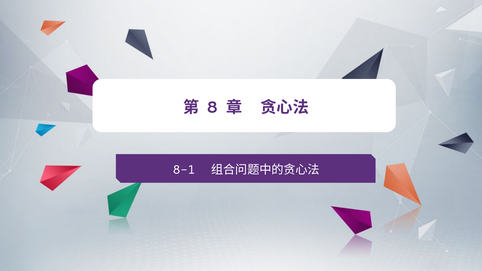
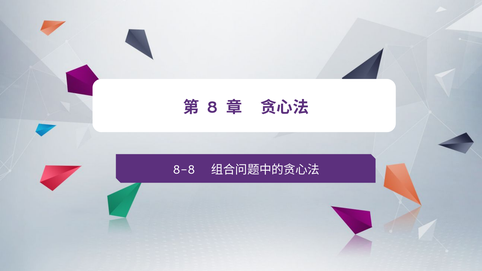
8-1: 8-1 -> 8-8
